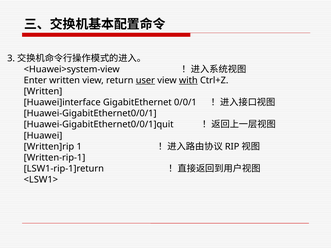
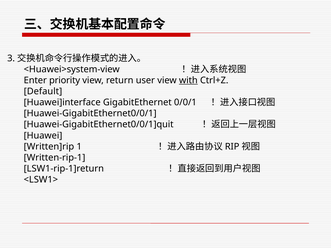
Enter written: written -> priority
user underline: present -> none
Written at (43, 91): Written -> Default
